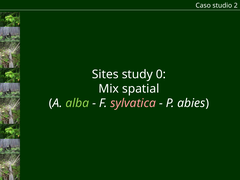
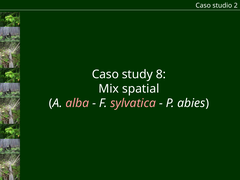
Sites at (105, 74): Sites -> Caso
0: 0 -> 8
alba colour: light green -> pink
